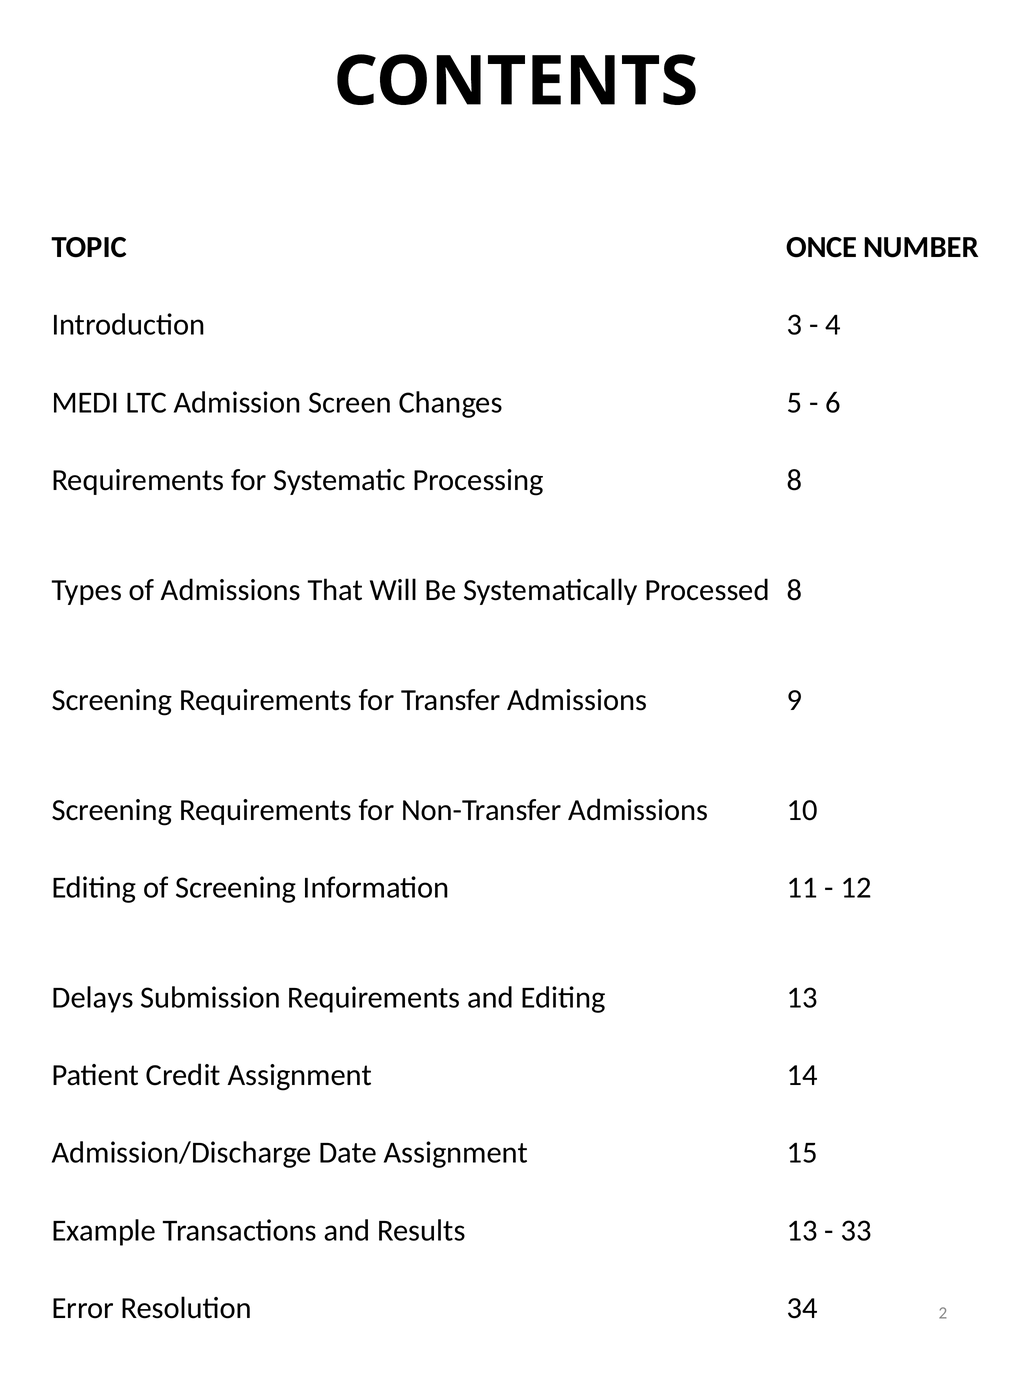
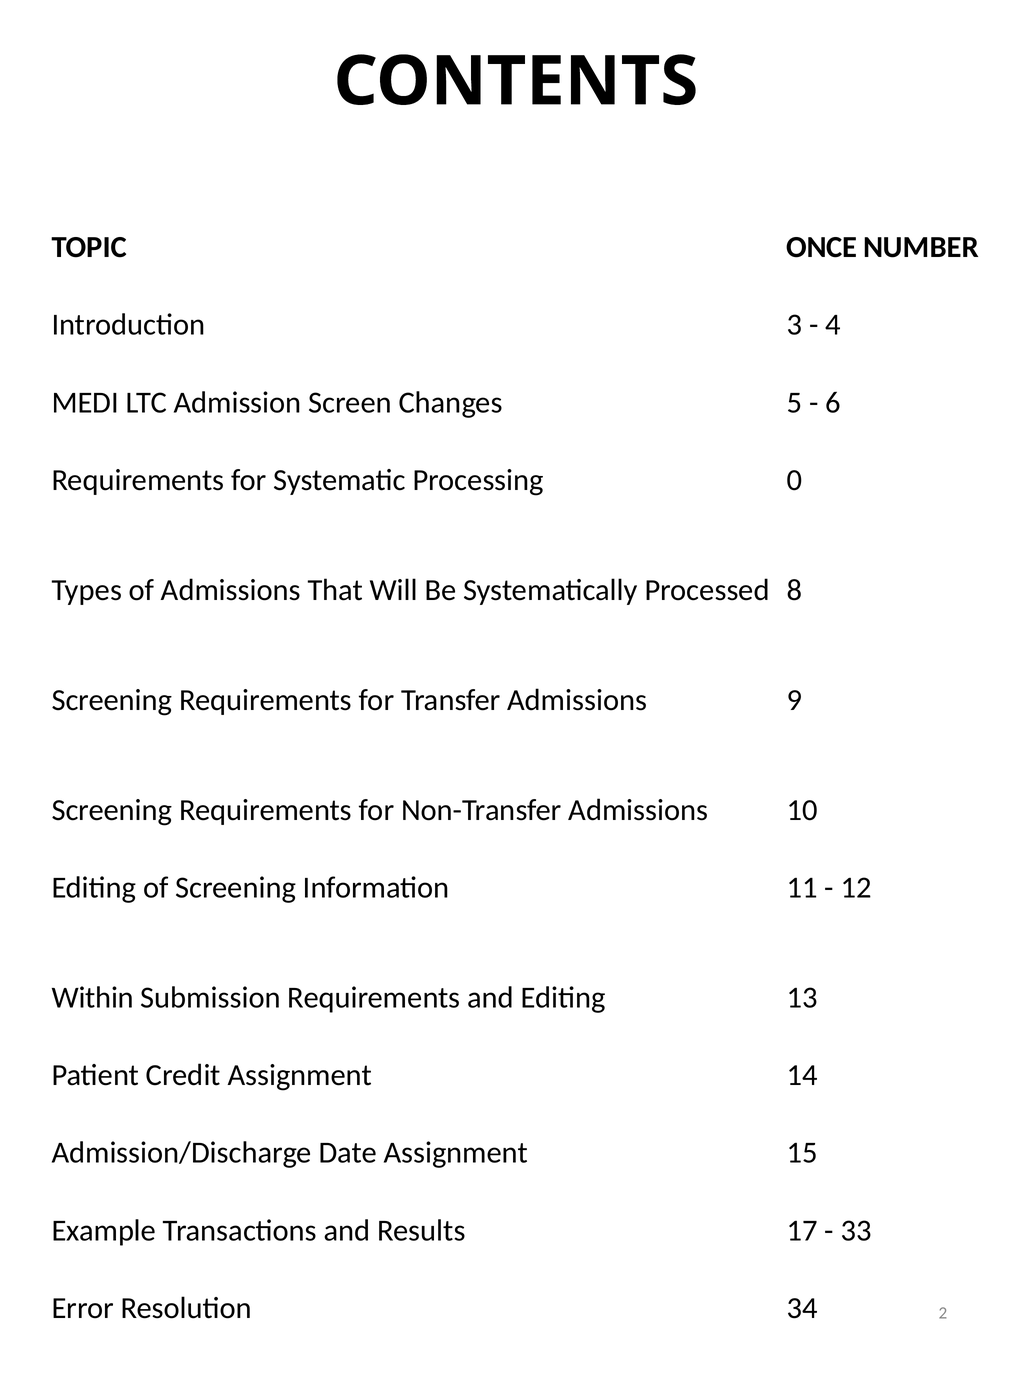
Processing 8: 8 -> 0
Delays: Delays -> Within
Results 13: 13 -> 17
